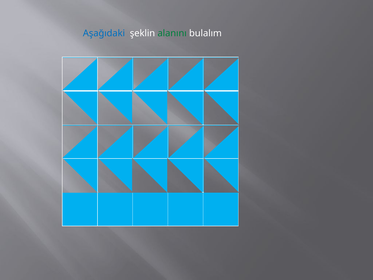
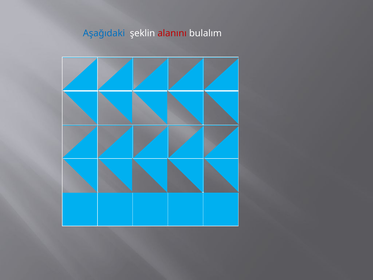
alanını colour: green -> red
